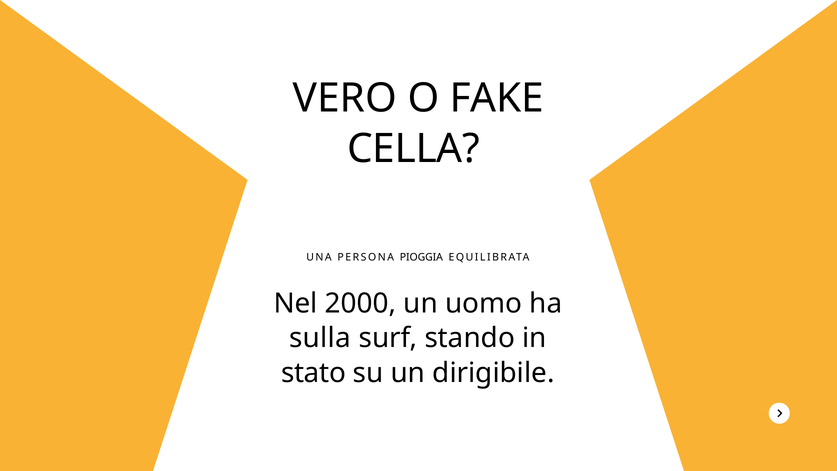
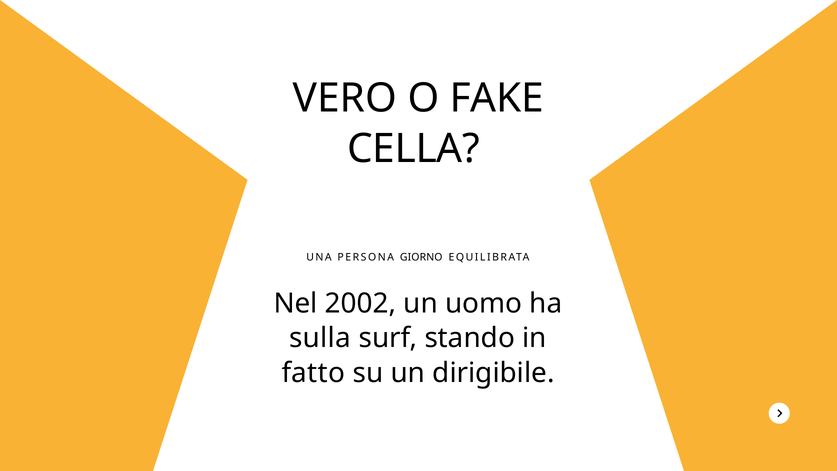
PIOGGIA: PIOGGIA -> GIORNO
2000: 2000 -> 2002
stato: stato -> fatto
